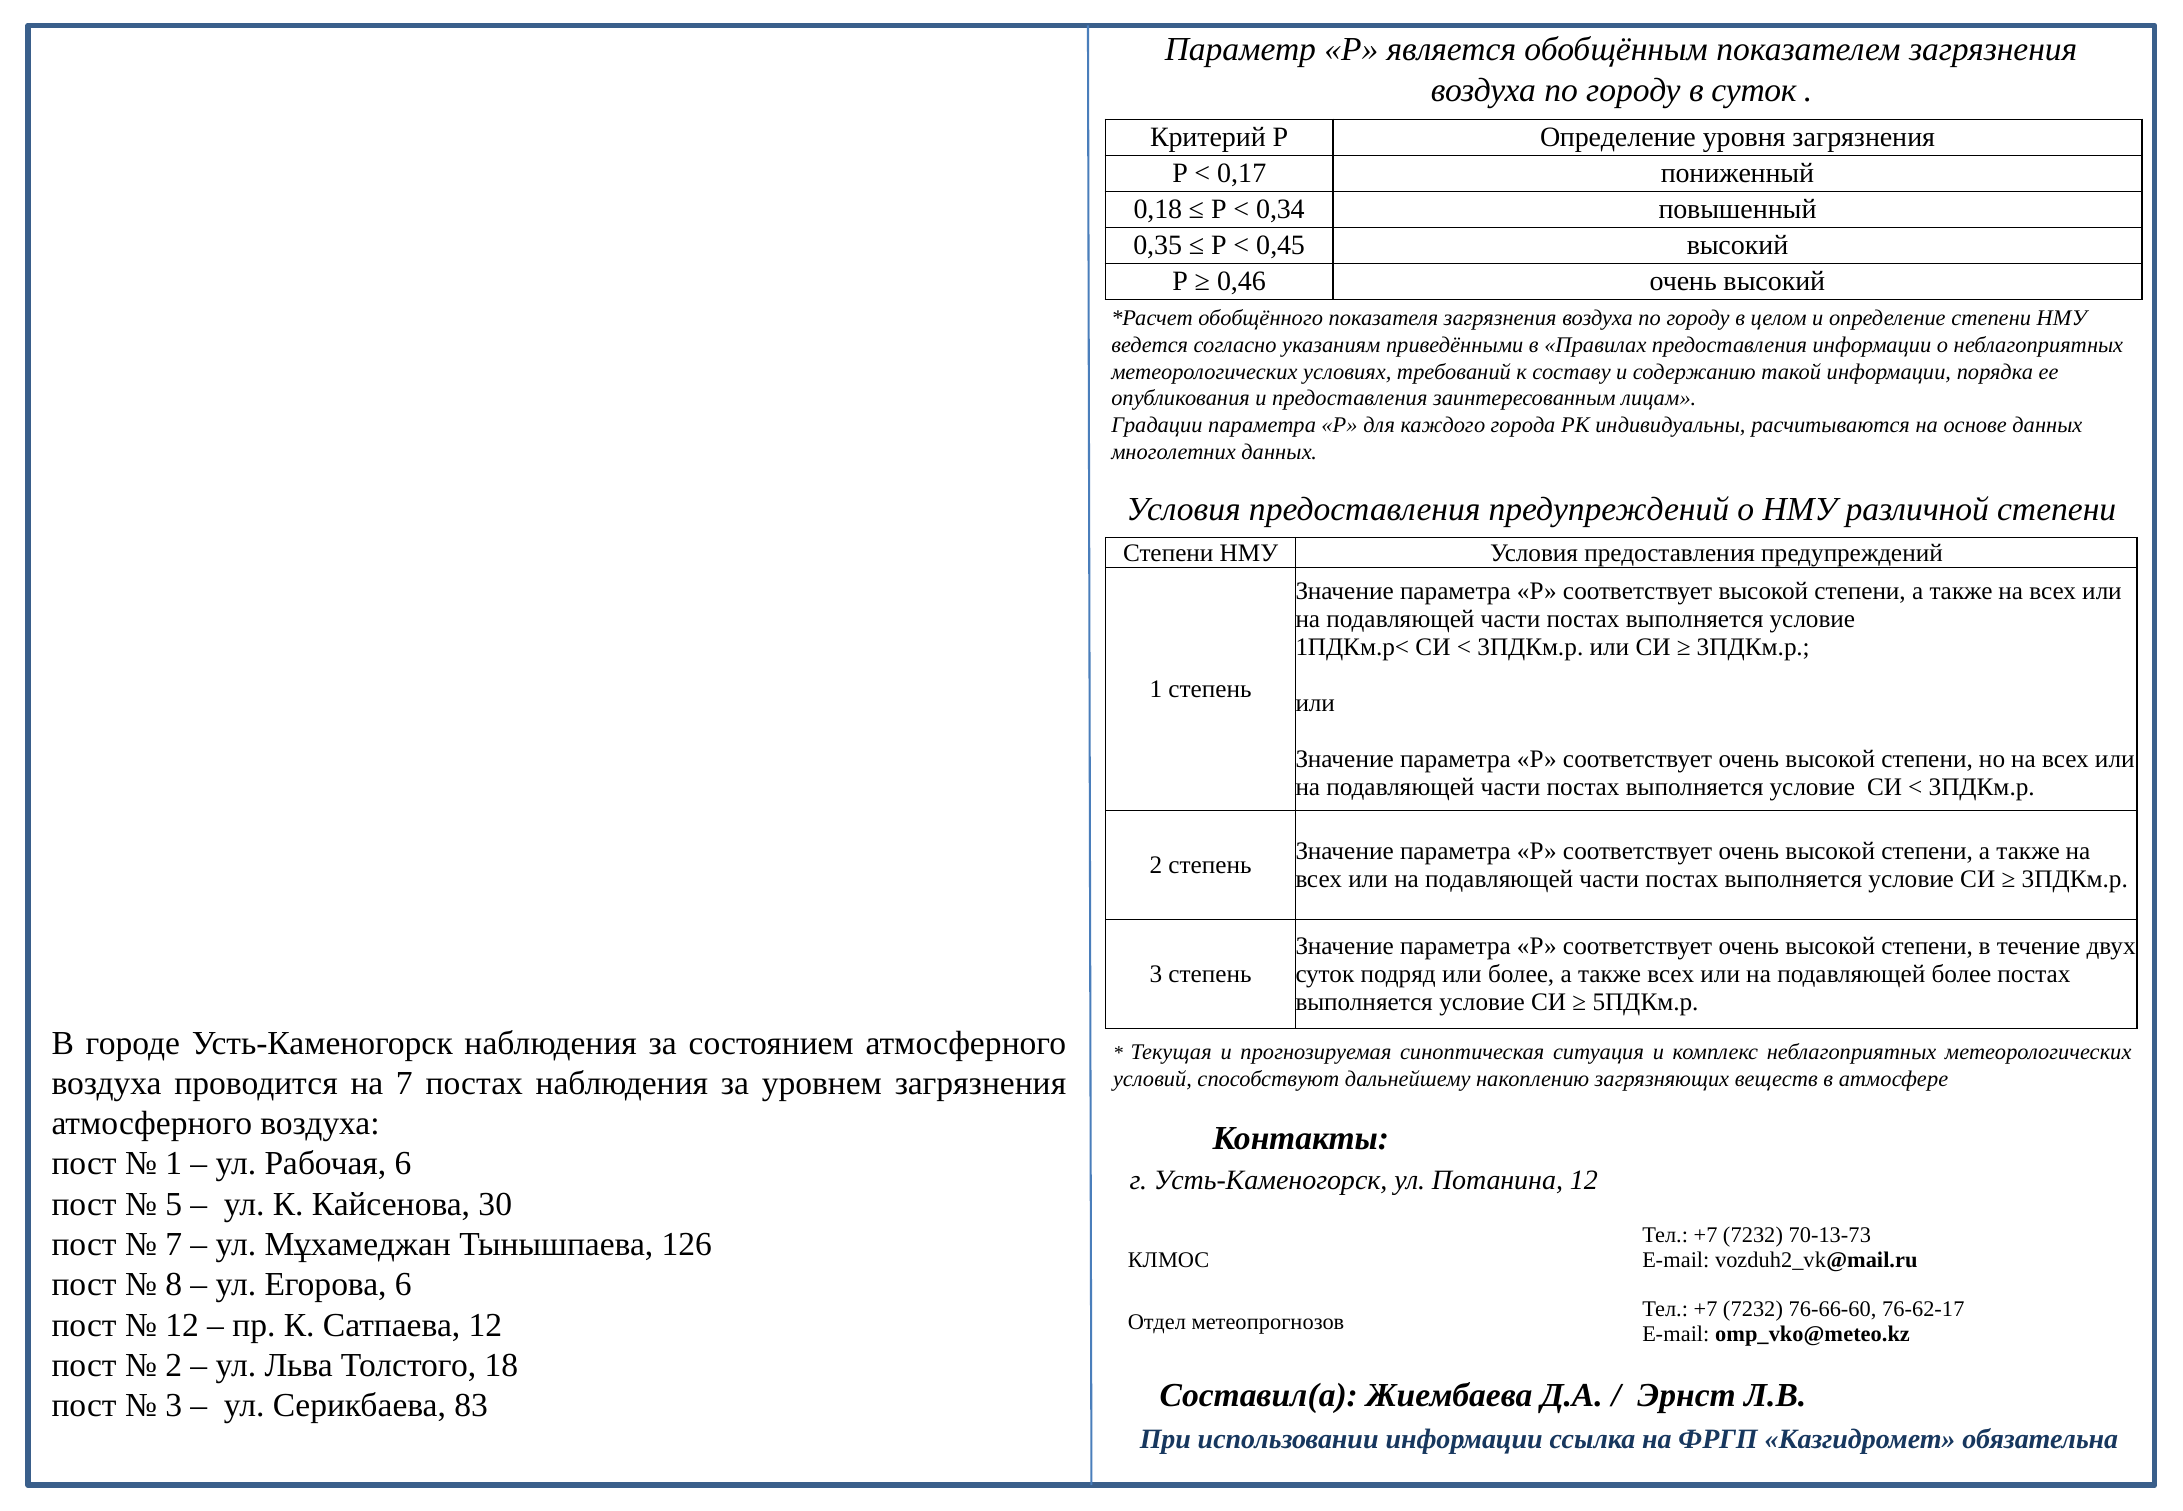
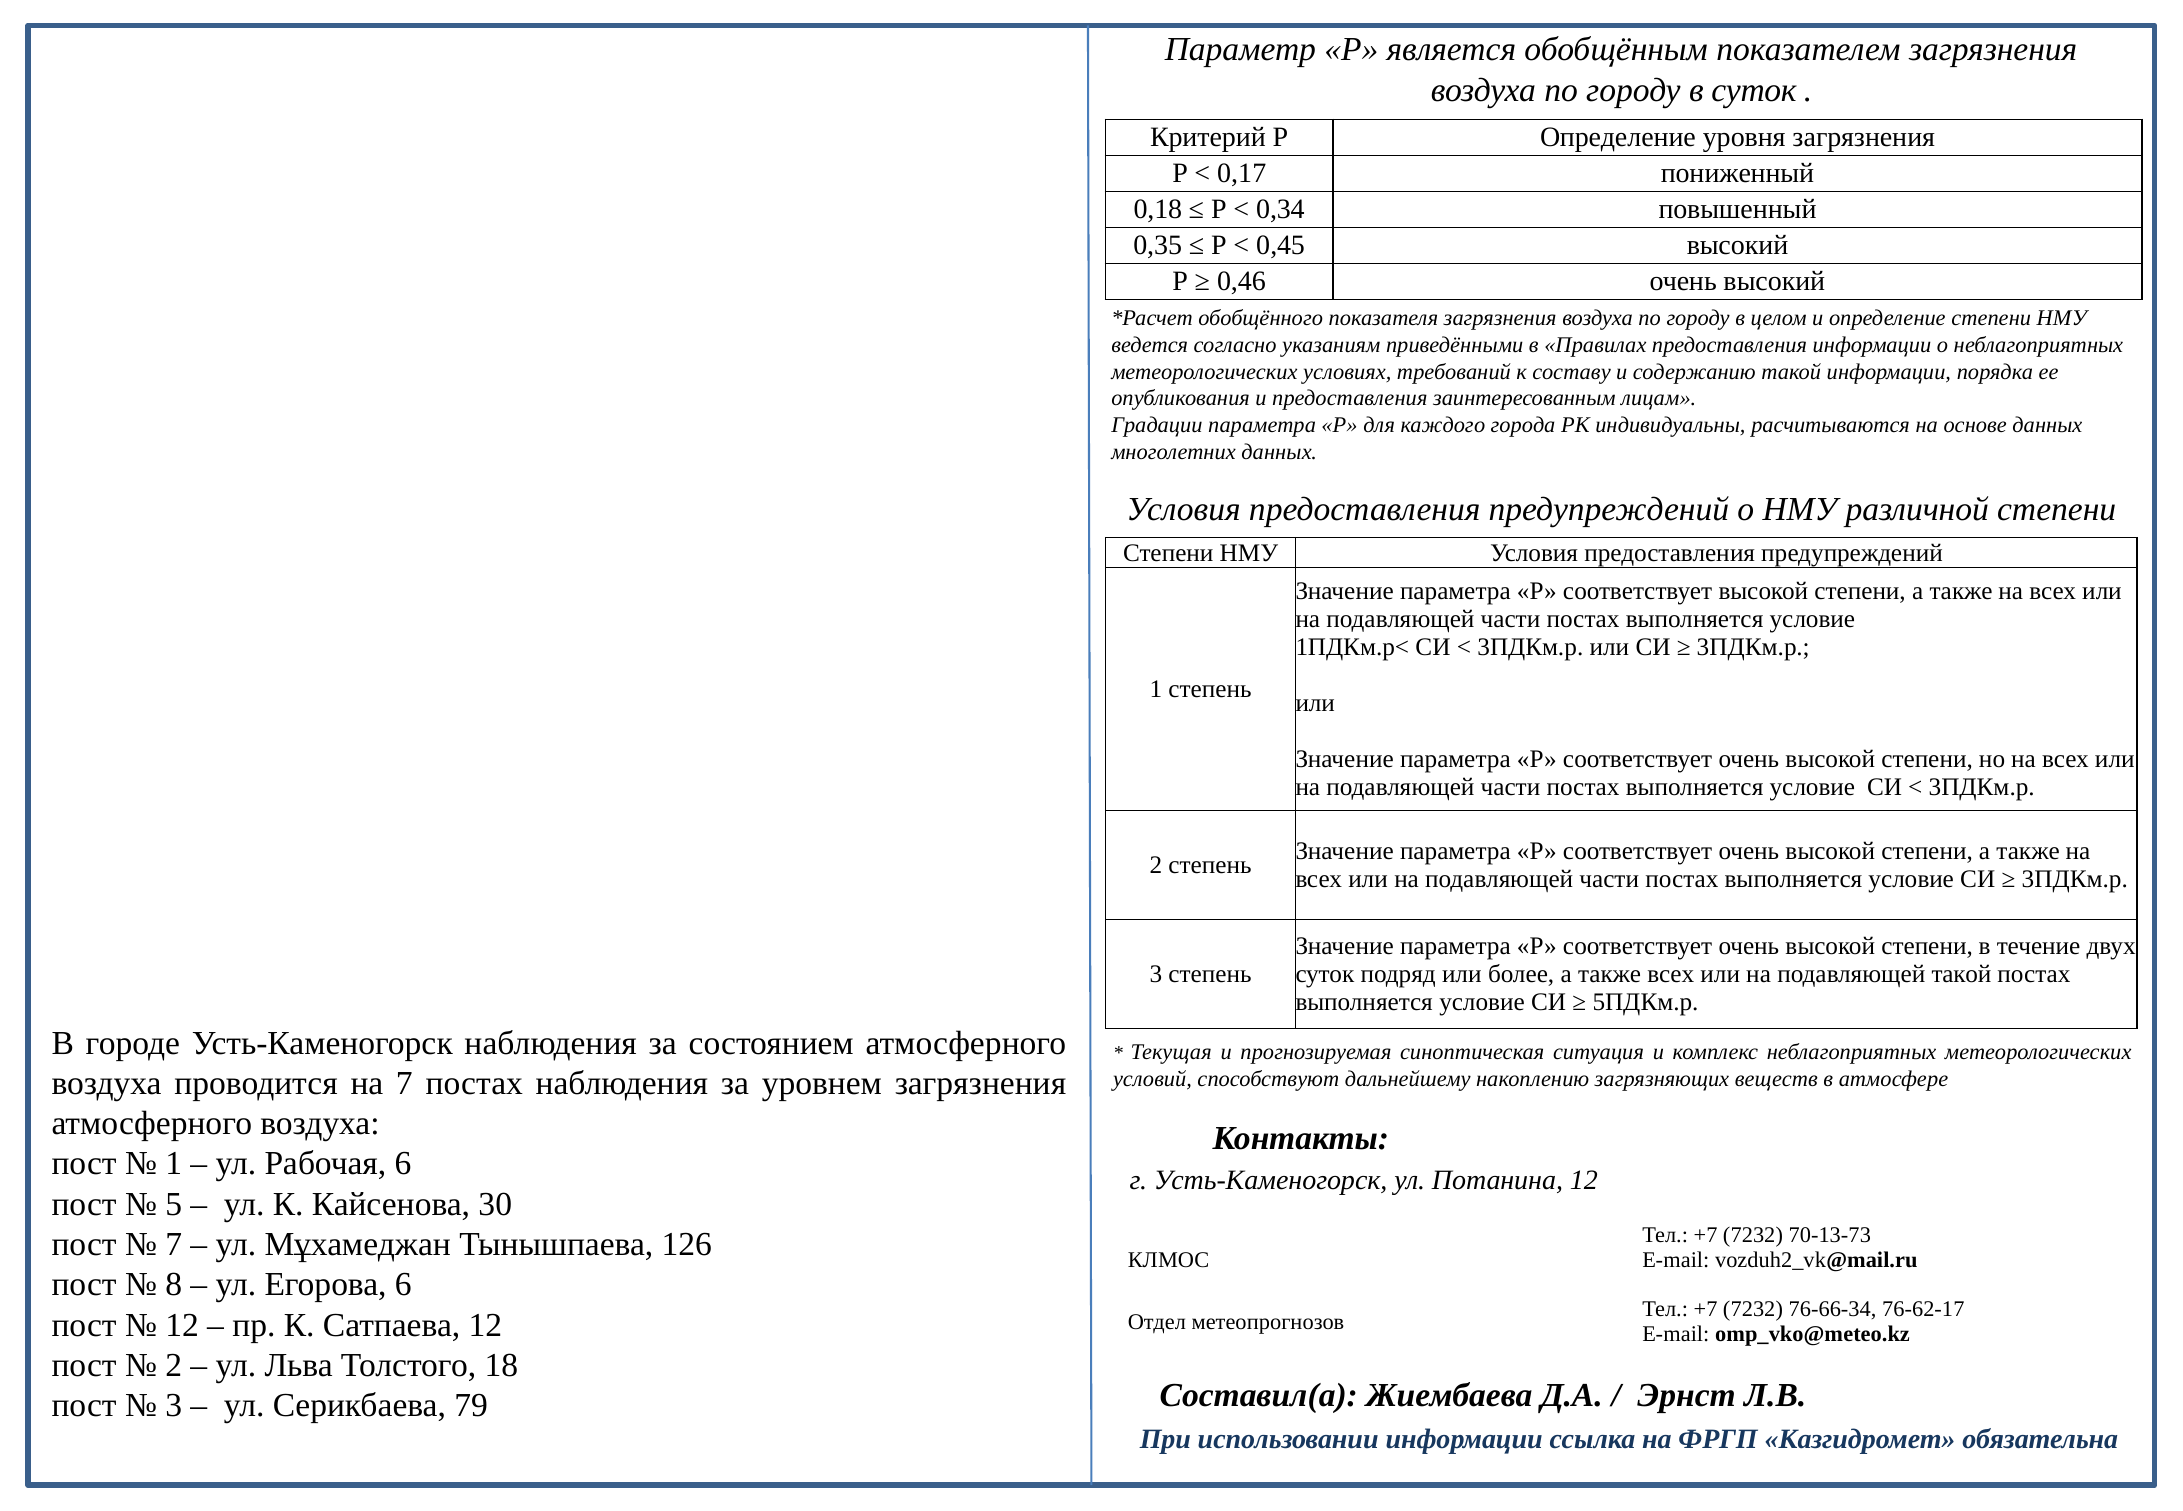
подавляющей более: более -> такой
76-66-60: 76-66-60 -> 76-66-34
83: 83 -> 79
